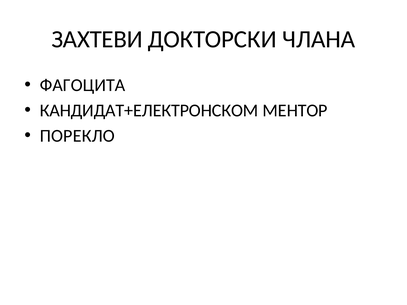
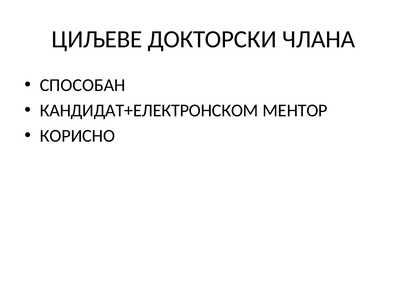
ЗАХТЕВИ: ЗАХТЕВИ -> ЦИЉЕВЕ
ФАГОЦИТА: ФАГОЦИТА -> СПОСОБАН
ПОРЕКЛО: ПОРЕКЛО -> КОРИСНО
